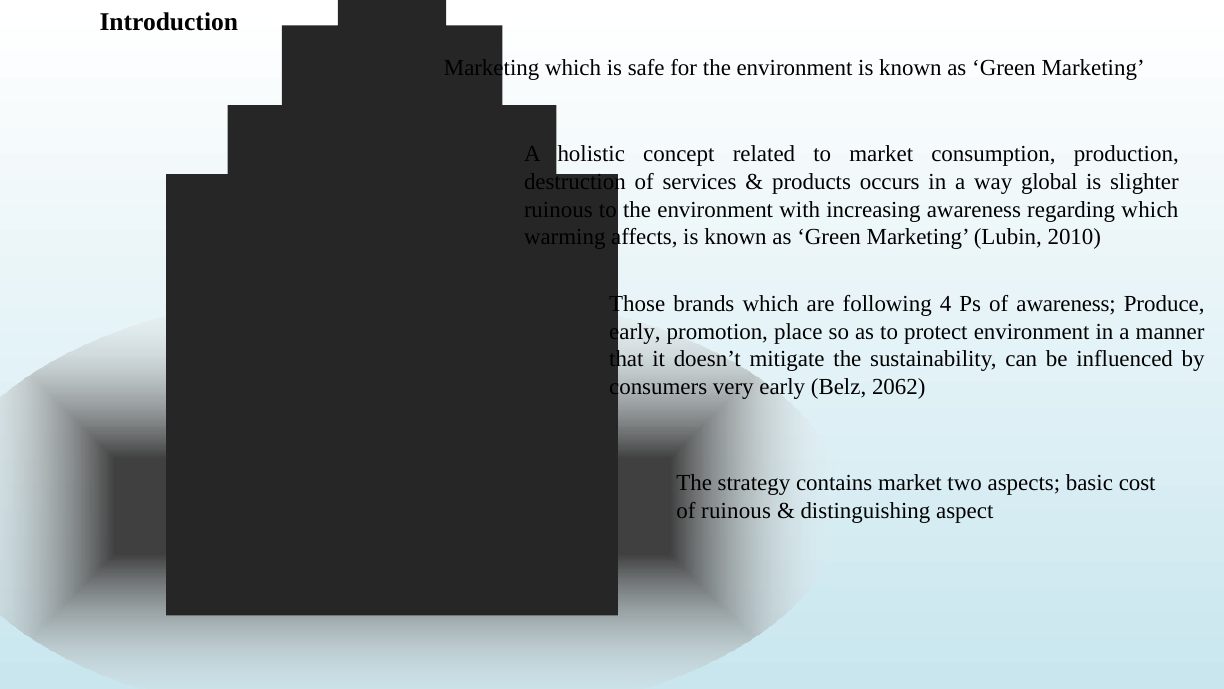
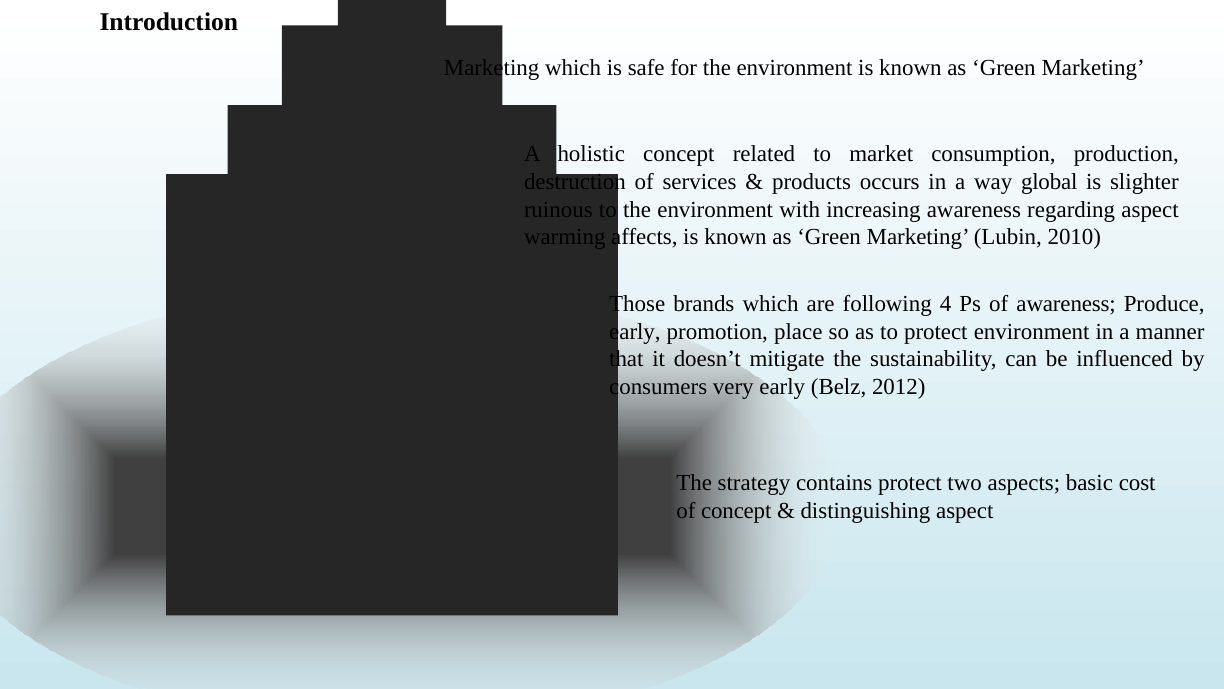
regarding which: which -> aspect
2062: 2062 -> 2012
contains market: market -> protect
of ruinous: ruinous -> concept
